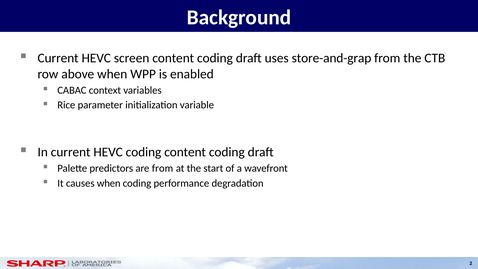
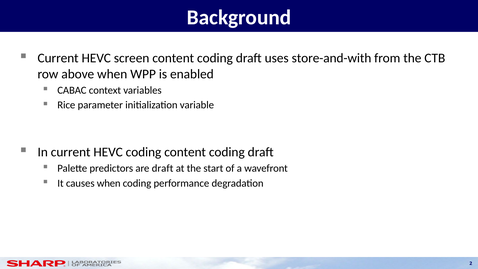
store-and-grap: store-and-grap -> store-and-with
are from: from -> draft
